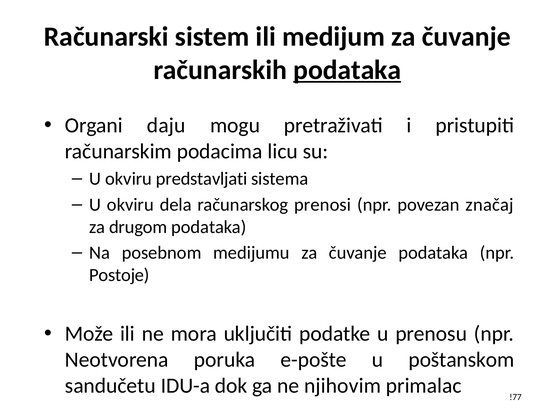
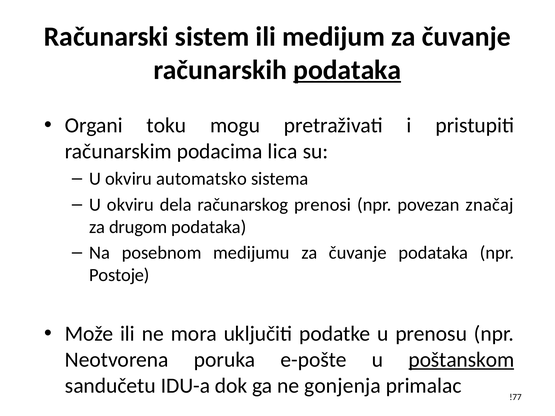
daju: daju -> toku
licu: licu -> lica
predstavljati: predstavljati -> automatsko
poštanskom underline: none -> present
njihovim: njihovim -> gonjenja
